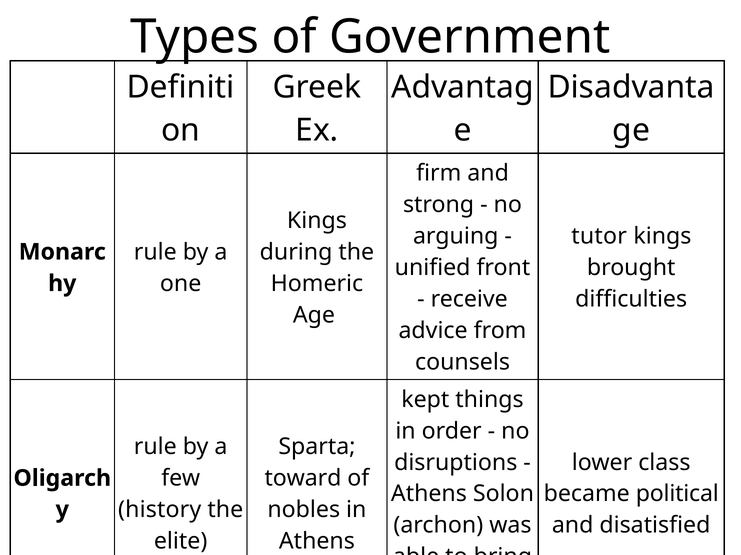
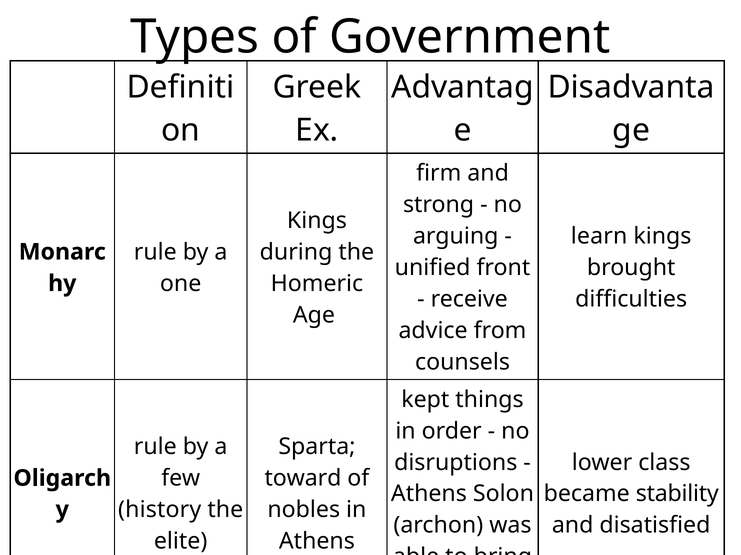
tutor: tutor -> learn
became political: political -> stability
